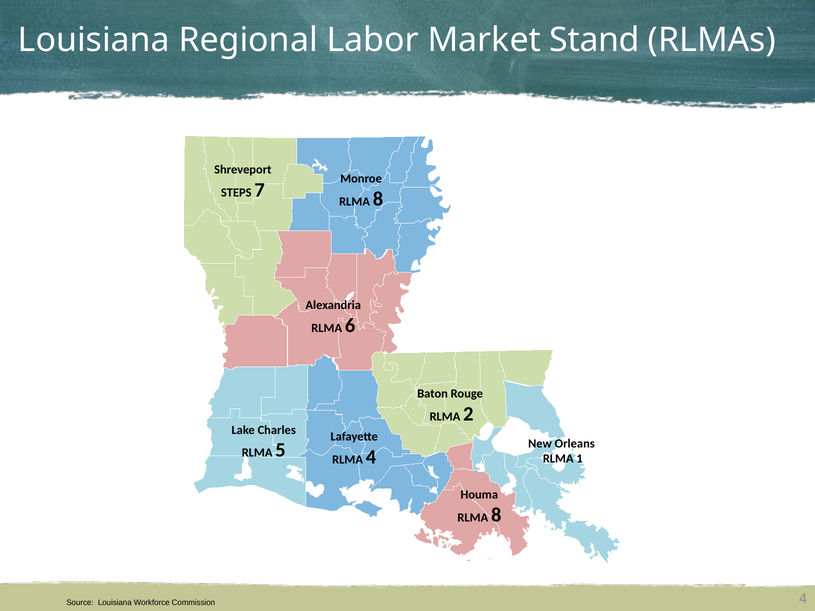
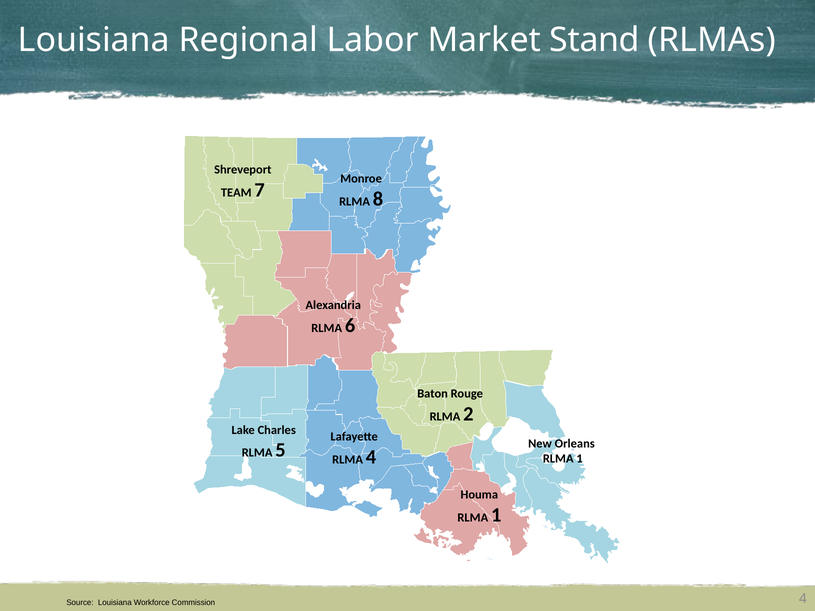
STEPS: STEPS -> TEAM
8 at (496, 515): 8 -> 1
